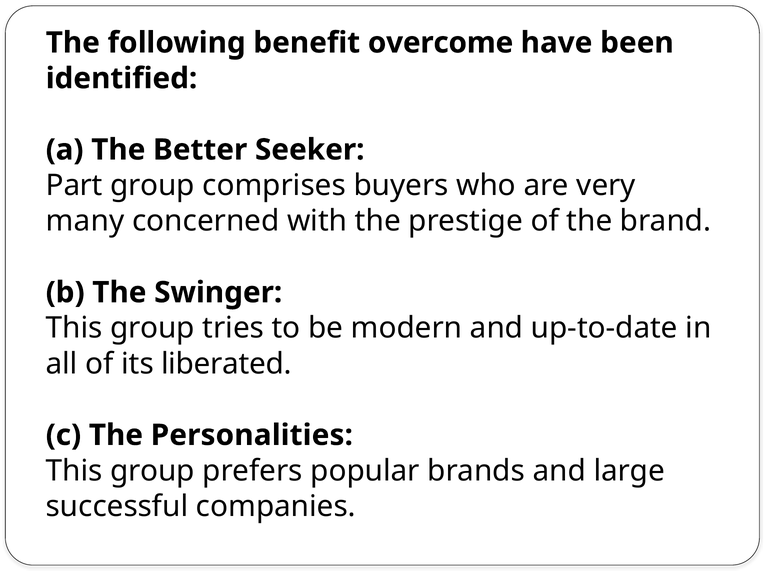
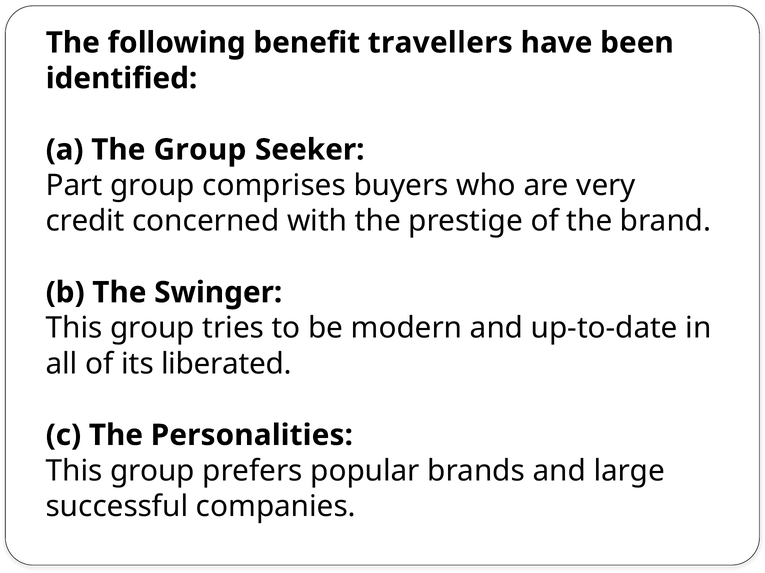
overcome: overcome -> travellers
The Better: Better -> Group
many: many -> credit
